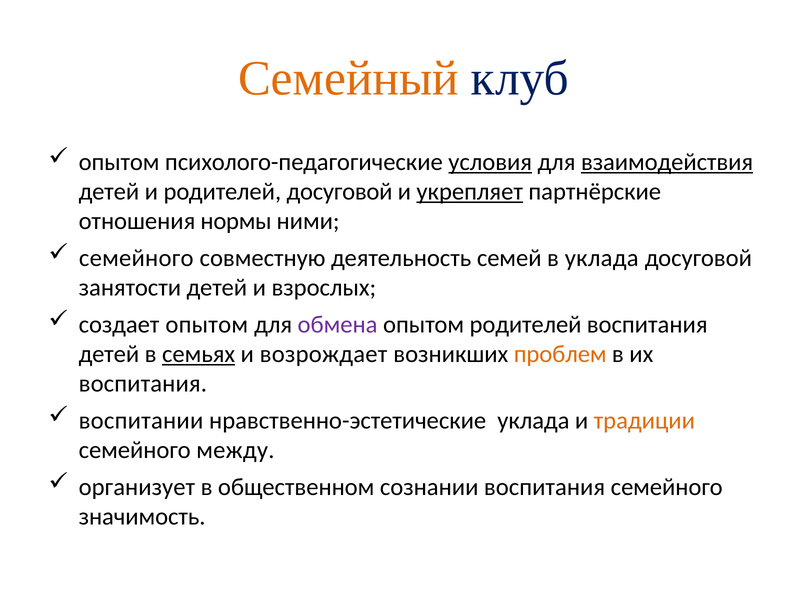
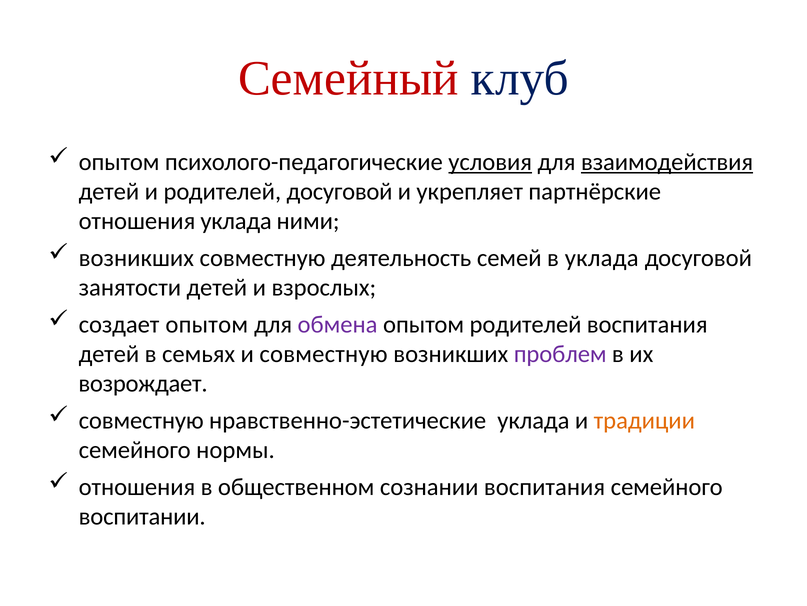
Семейный colour: orange -> red
укрепляет underline: present -> none
отношения нормы: нормы -> уклада
семейного at (136, 258): семейного -> возникших
семьях underline: present -> none
и возрождает: возрождает -> совместную
проблем colour: orange -> purple
воспитания at (143, 383): воспитания -> возрождает
воспитании at (141, 420): воспитании -> совместную
между: между -> нормы
организует at (137, 486): организует -> отношения
значимость: значимость -> воспитании
